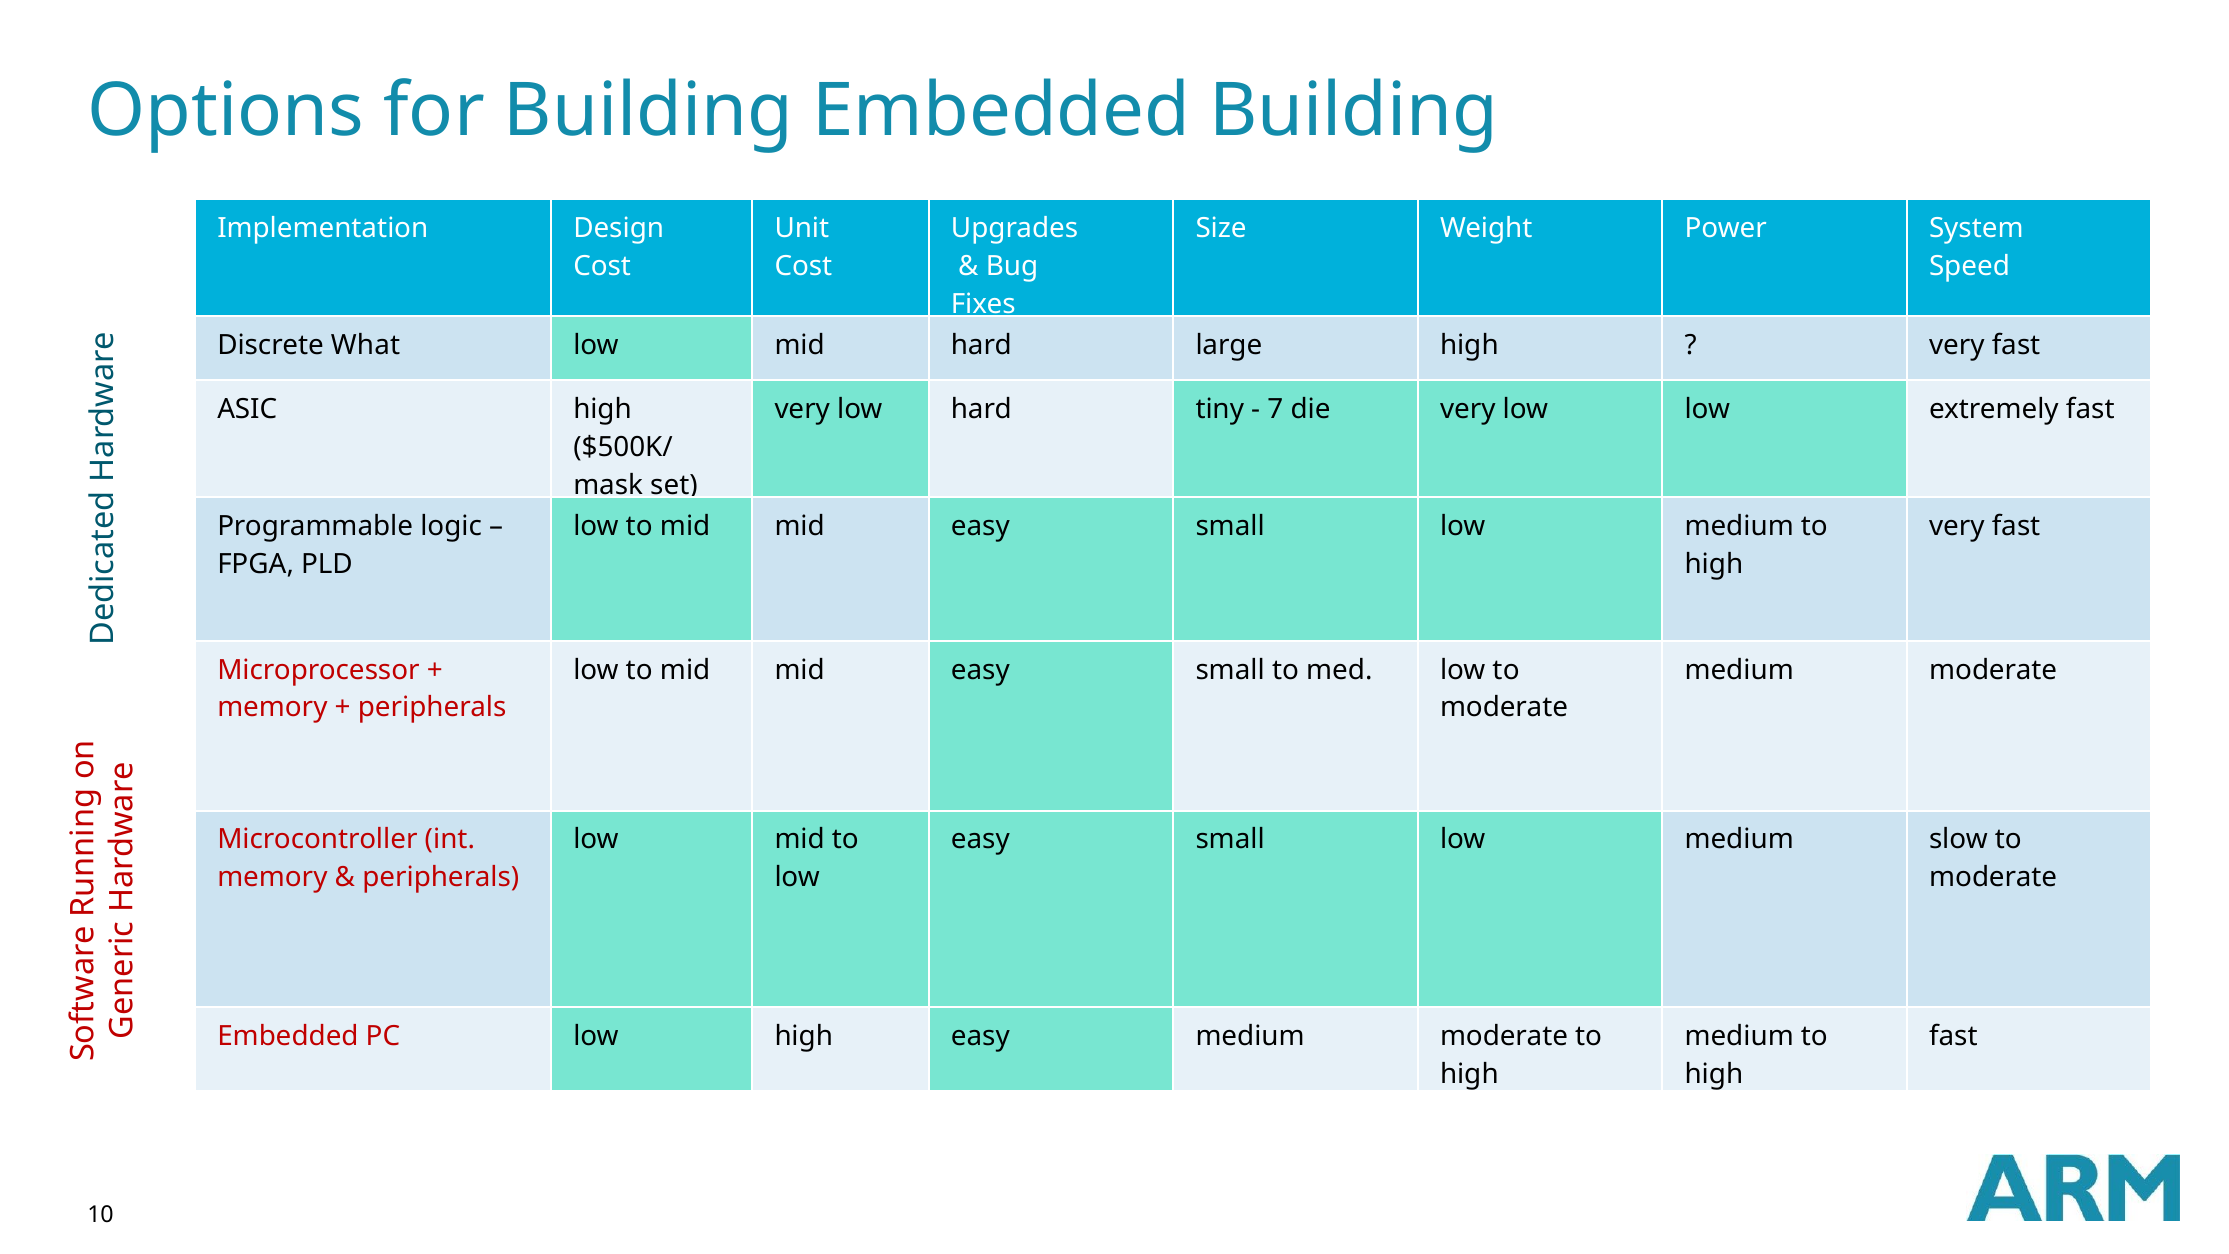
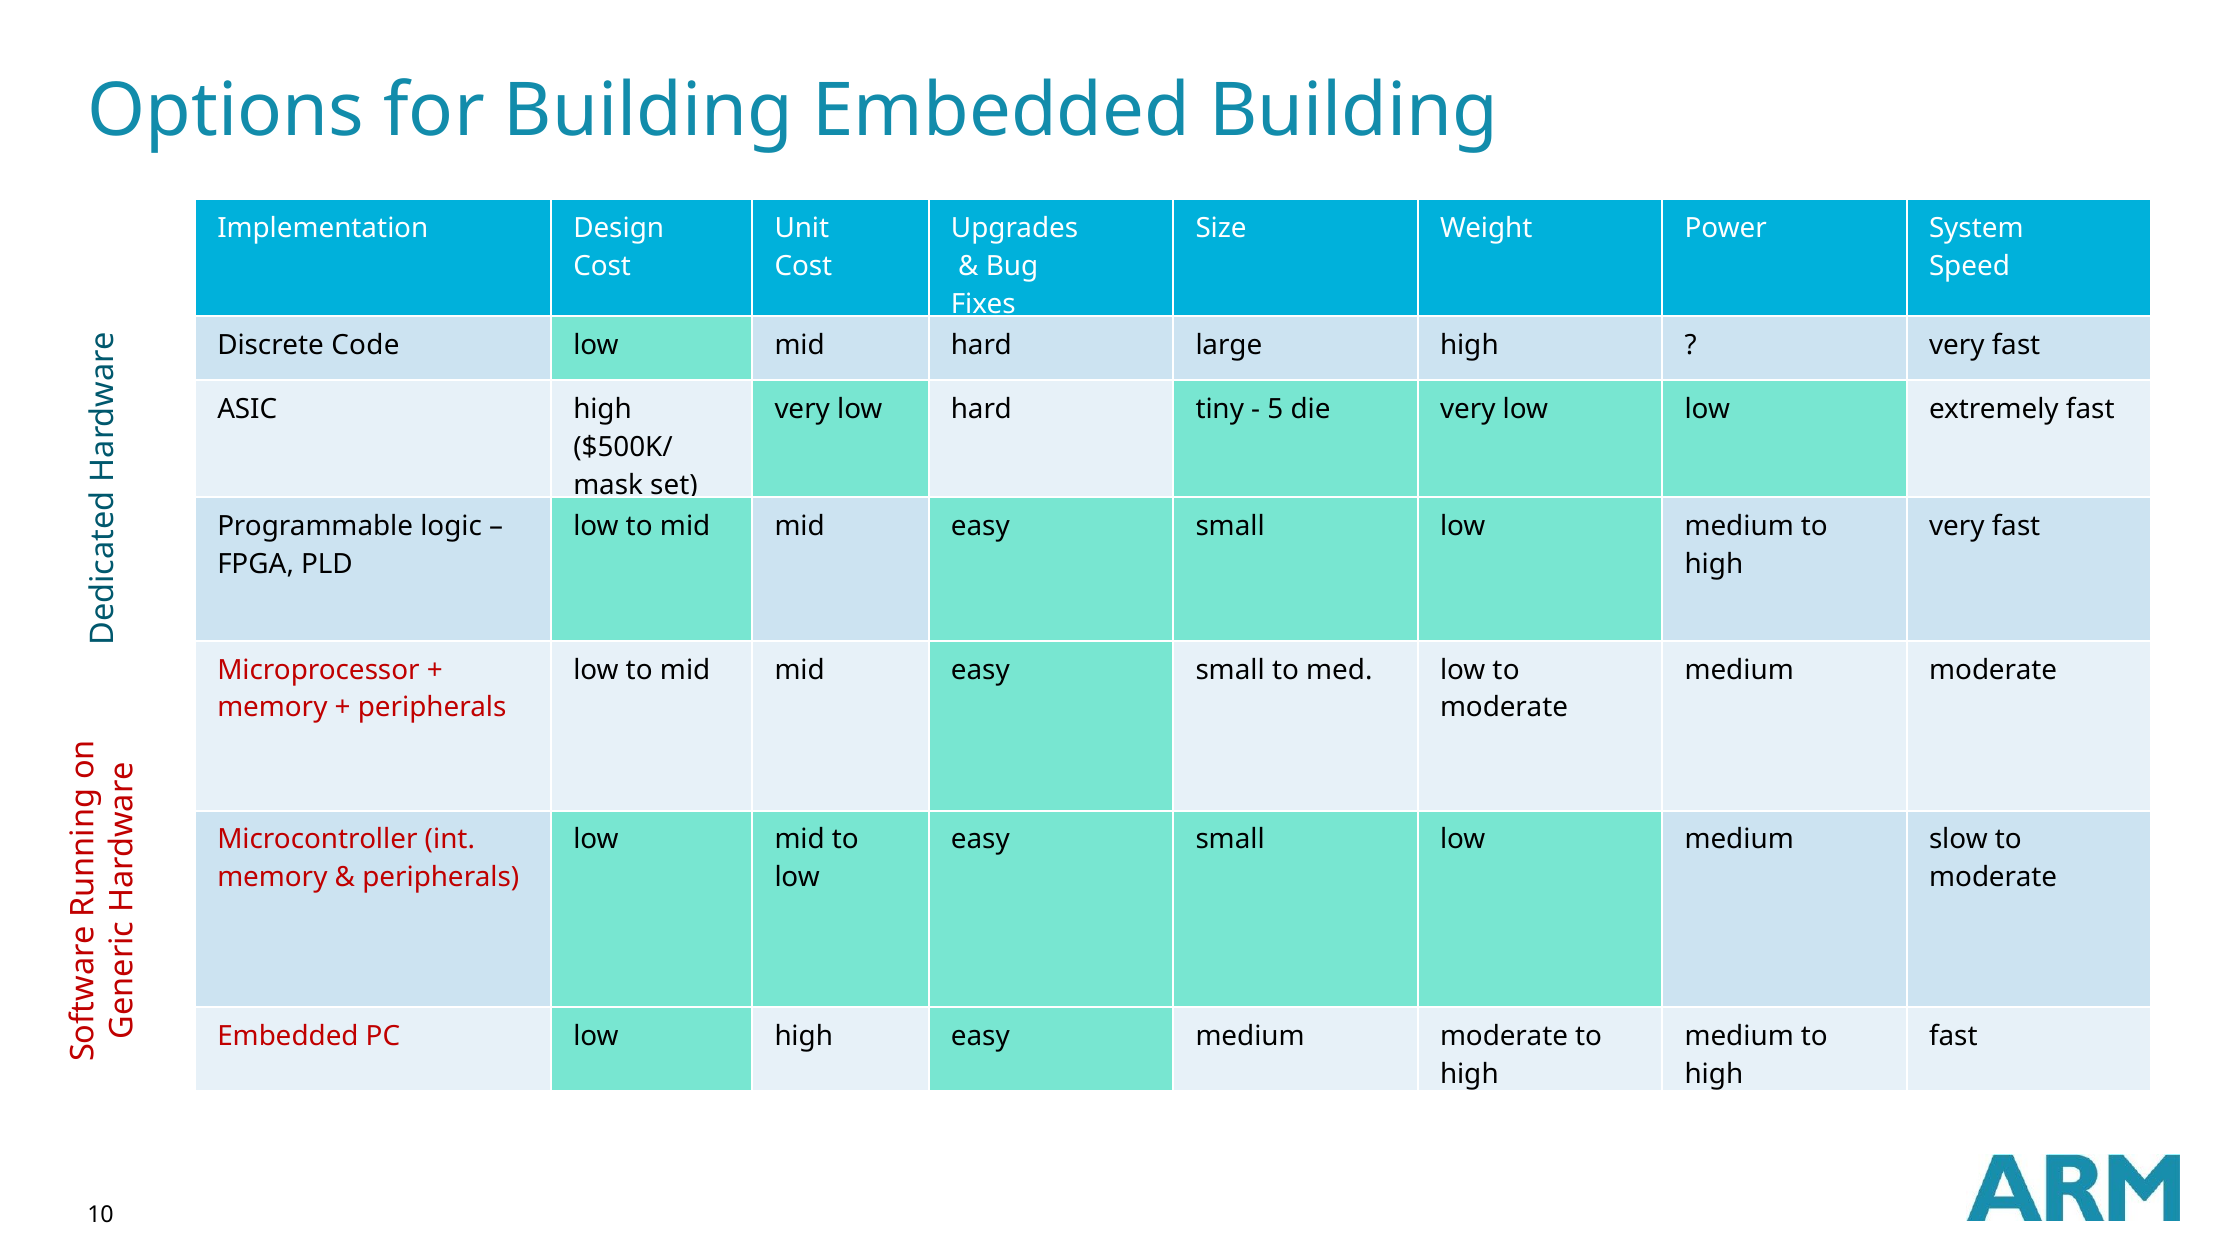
What: What -> Code
7: 7 -> 5
